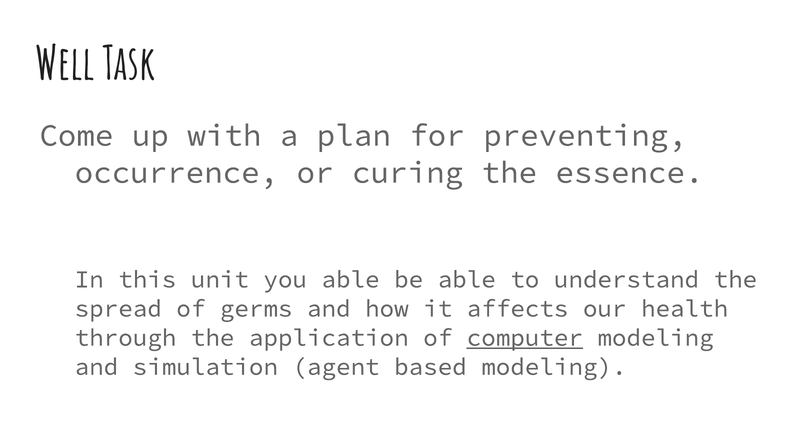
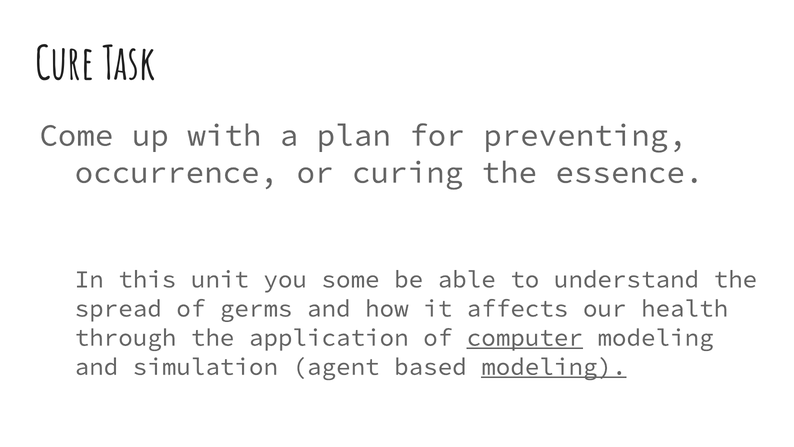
Well: Well -> Cure
you able: able -> some
modeling at (554, 366) underline: none -> present
